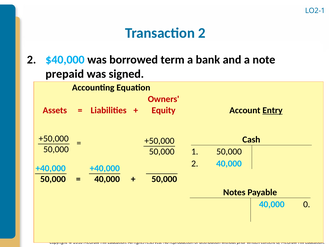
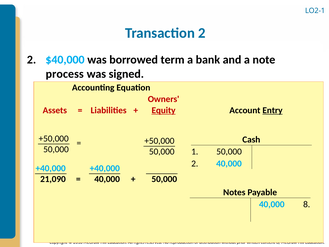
prepaid: prepaid -> process
Equity underline: none -> present
50,000 at (53, 179): 50,000 -> 21,090
0: 0 -> 8
